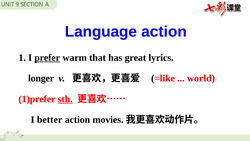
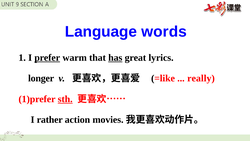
Language action: action -> words
has underline: none -> present
world: world -> really
better: better -> rather
